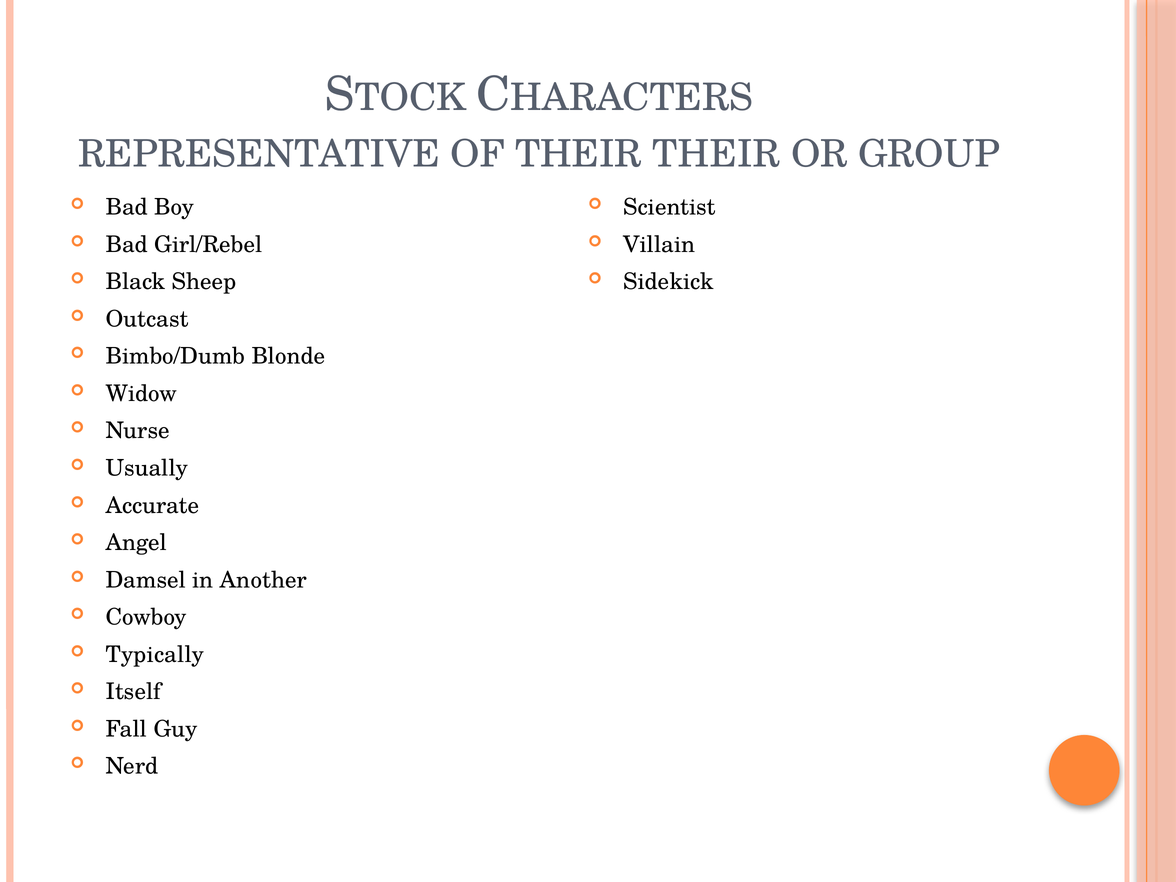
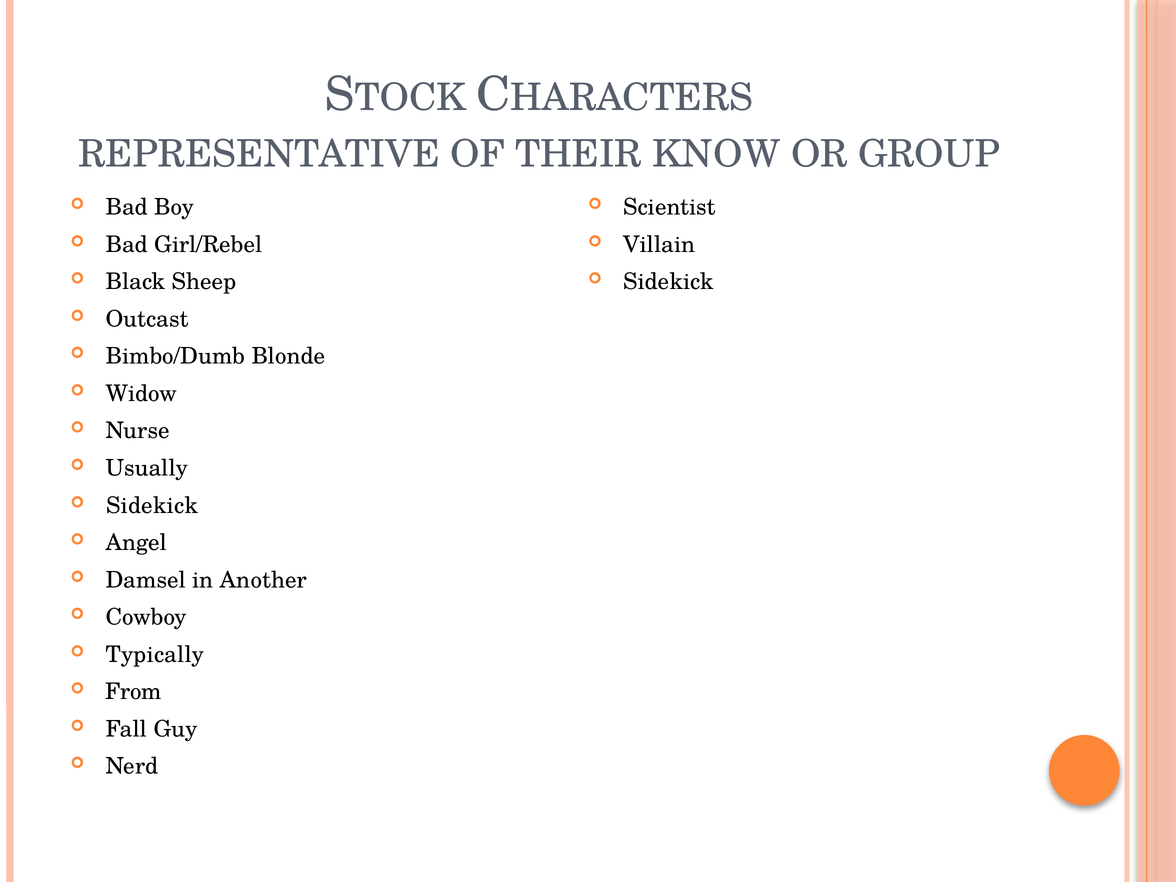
THEIR THEIR: THEIR -> KNOW
Accurate at (152, 505): Accurate -> Sidekick
Itself: Itself -> From
